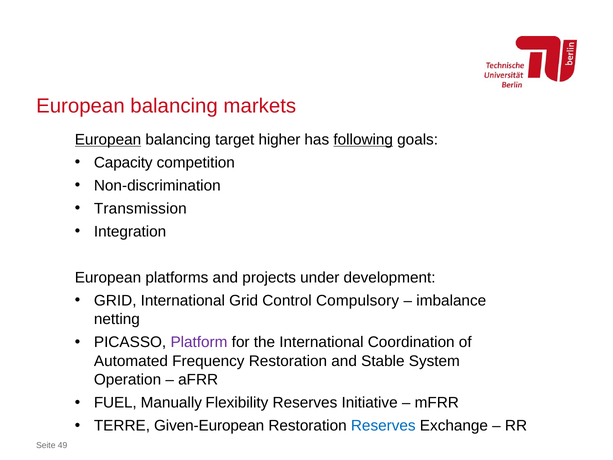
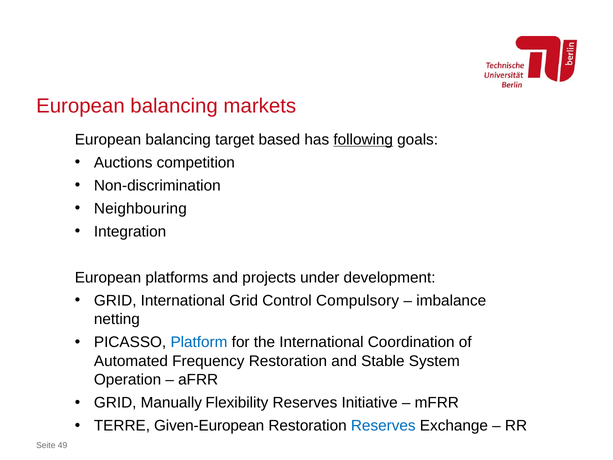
European at (108, 140) underline: present -> none
higher: higher -> based
Capacity: Capacity -> Auctions
Transmission: Transmission -> Neighbouring
Platform colour: purple -> blue
FUEL at (115, 403): FUEL -> GRID
